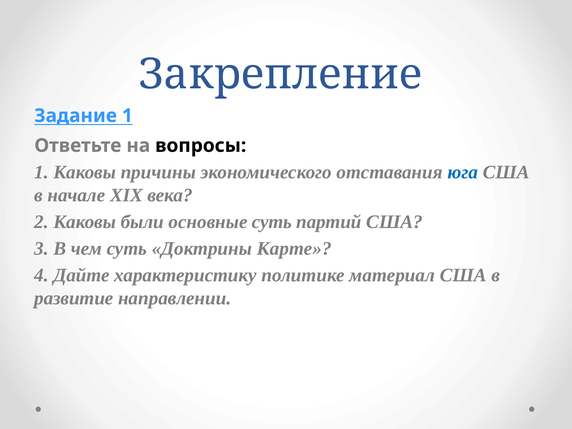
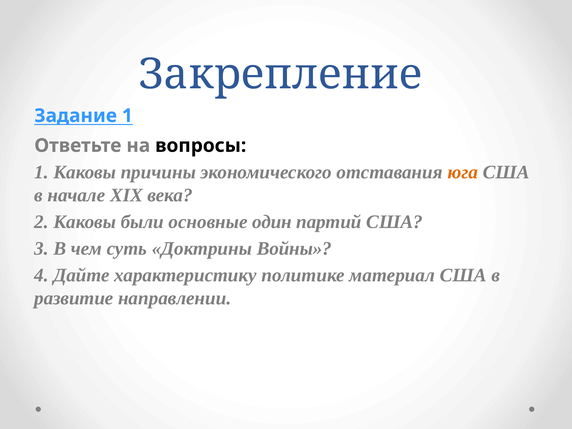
юга colour: blue -> orange
основные суть: суть -> один
Карте: Карте -> Войны
